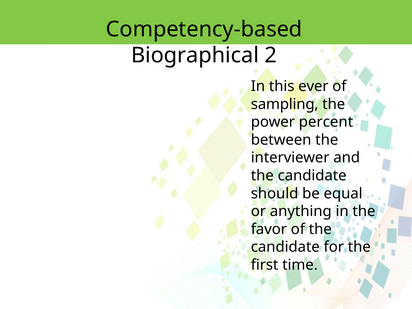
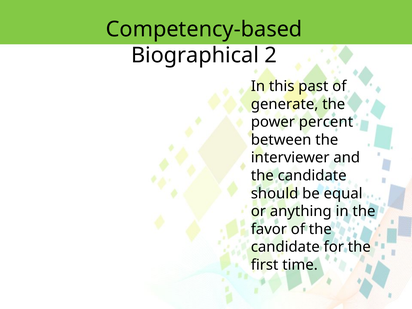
ever: ever -> past
sampling: sampling -> generate
